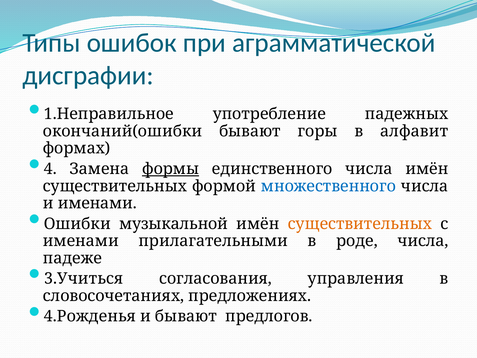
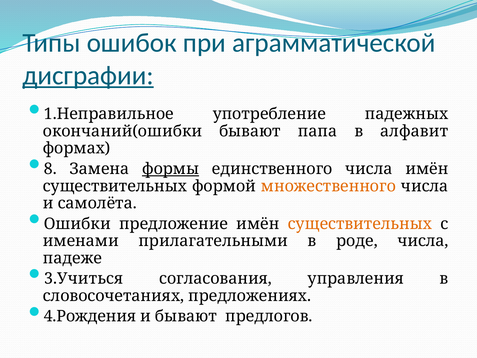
дисграфии underline: none -> present
горы: горы -> папа
4: 4 -> 8
множественного colour: blue -> orange
и именами: именами -> самолёта
музыкальной: музыкальной -> предложение
4.Рожденья: 4.Рожденья -> 4.Рождения
